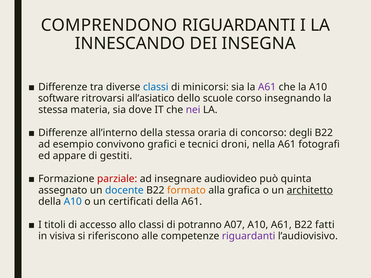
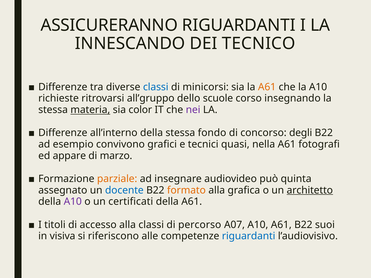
COMPRENDONO: COMPRENDONO -> ASSICURERANNO
INSEGNA: INSEGNA -> TECNICO
A61 at (267, 87) colour: purple -> orange
software: software -> richieste
all’asiatico: all’asiatico -> all’gruppo
materia underline: none -> present
dove: dove -> color
oraria: oraria -> fondo
droni: droni -> quasi
gestiti: gestiti -> marzo
parziale colour: red -> orange
A10 at (73, 202) colour: blue -> purple
accesso allo: allo -> alla
potranno: potranno -> percorso
fatti: fatti -> suoi
riguardanti at (249, 236) colour: purple -> blue
